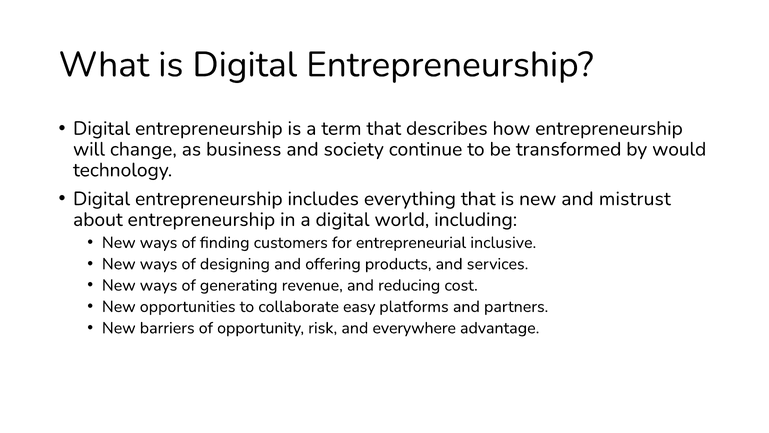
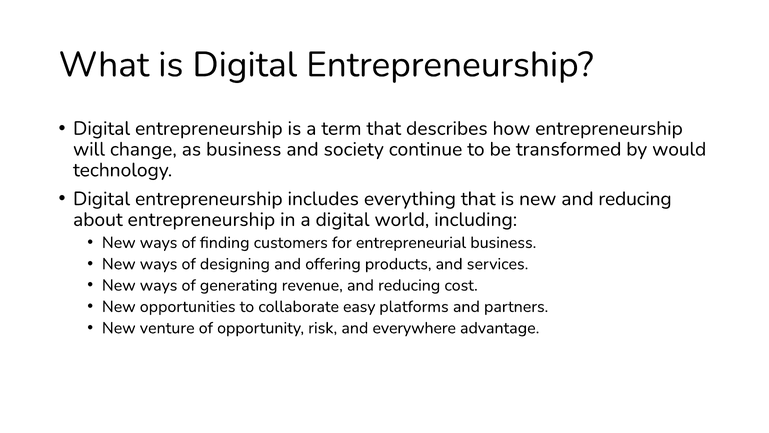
new and mistrust: mistrust -> reducing
entrepreneurial inclusive: inclusive -> business
barriers: barriers -> venture
